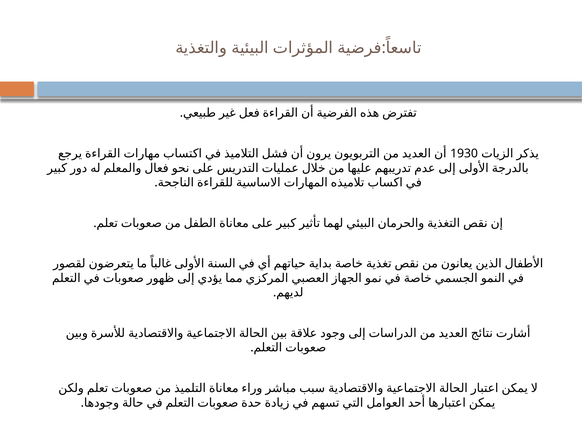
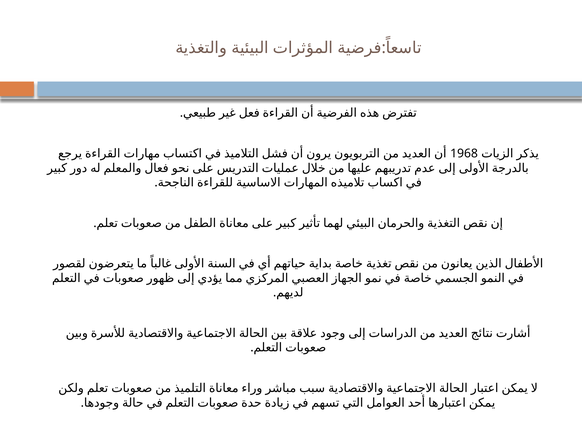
1930: 1930 -> 1968
